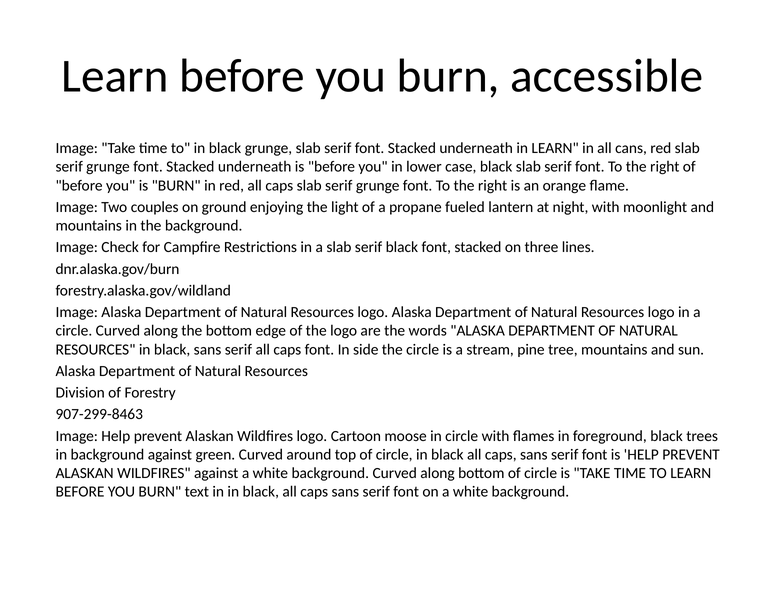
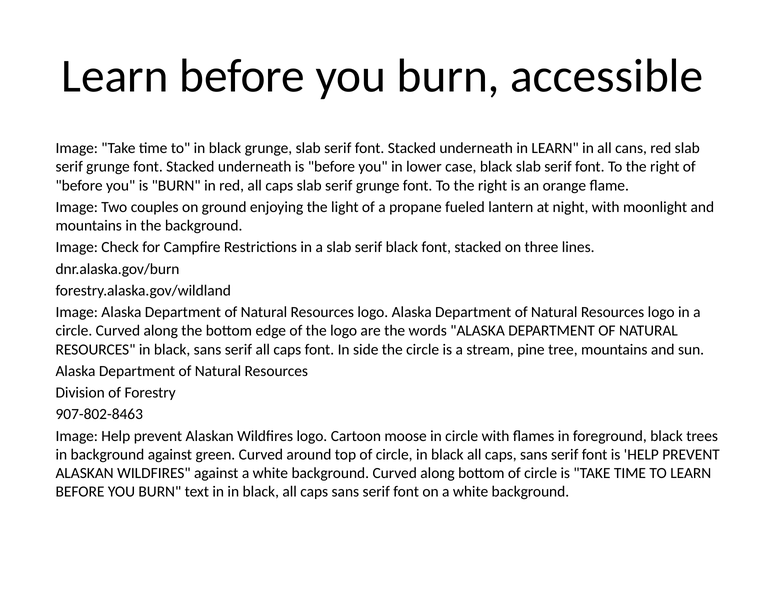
907-299-8463: 907-299-8463 -> 907-802-8463
